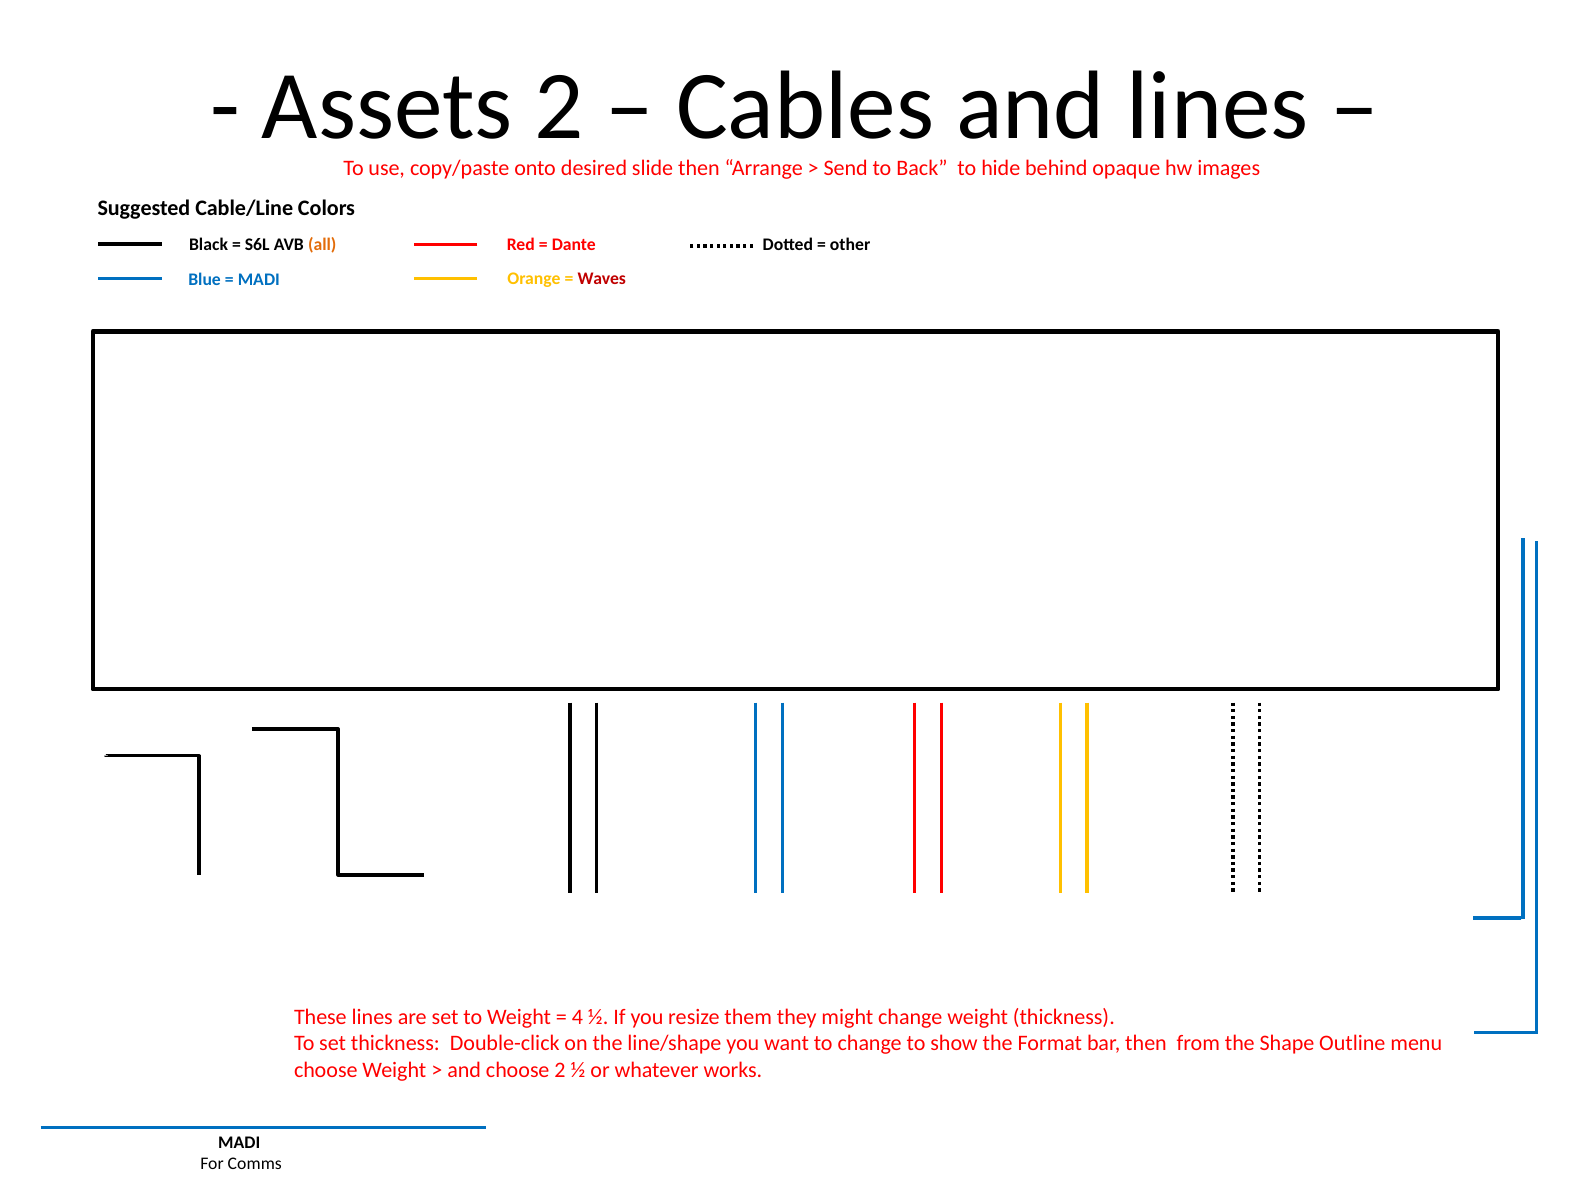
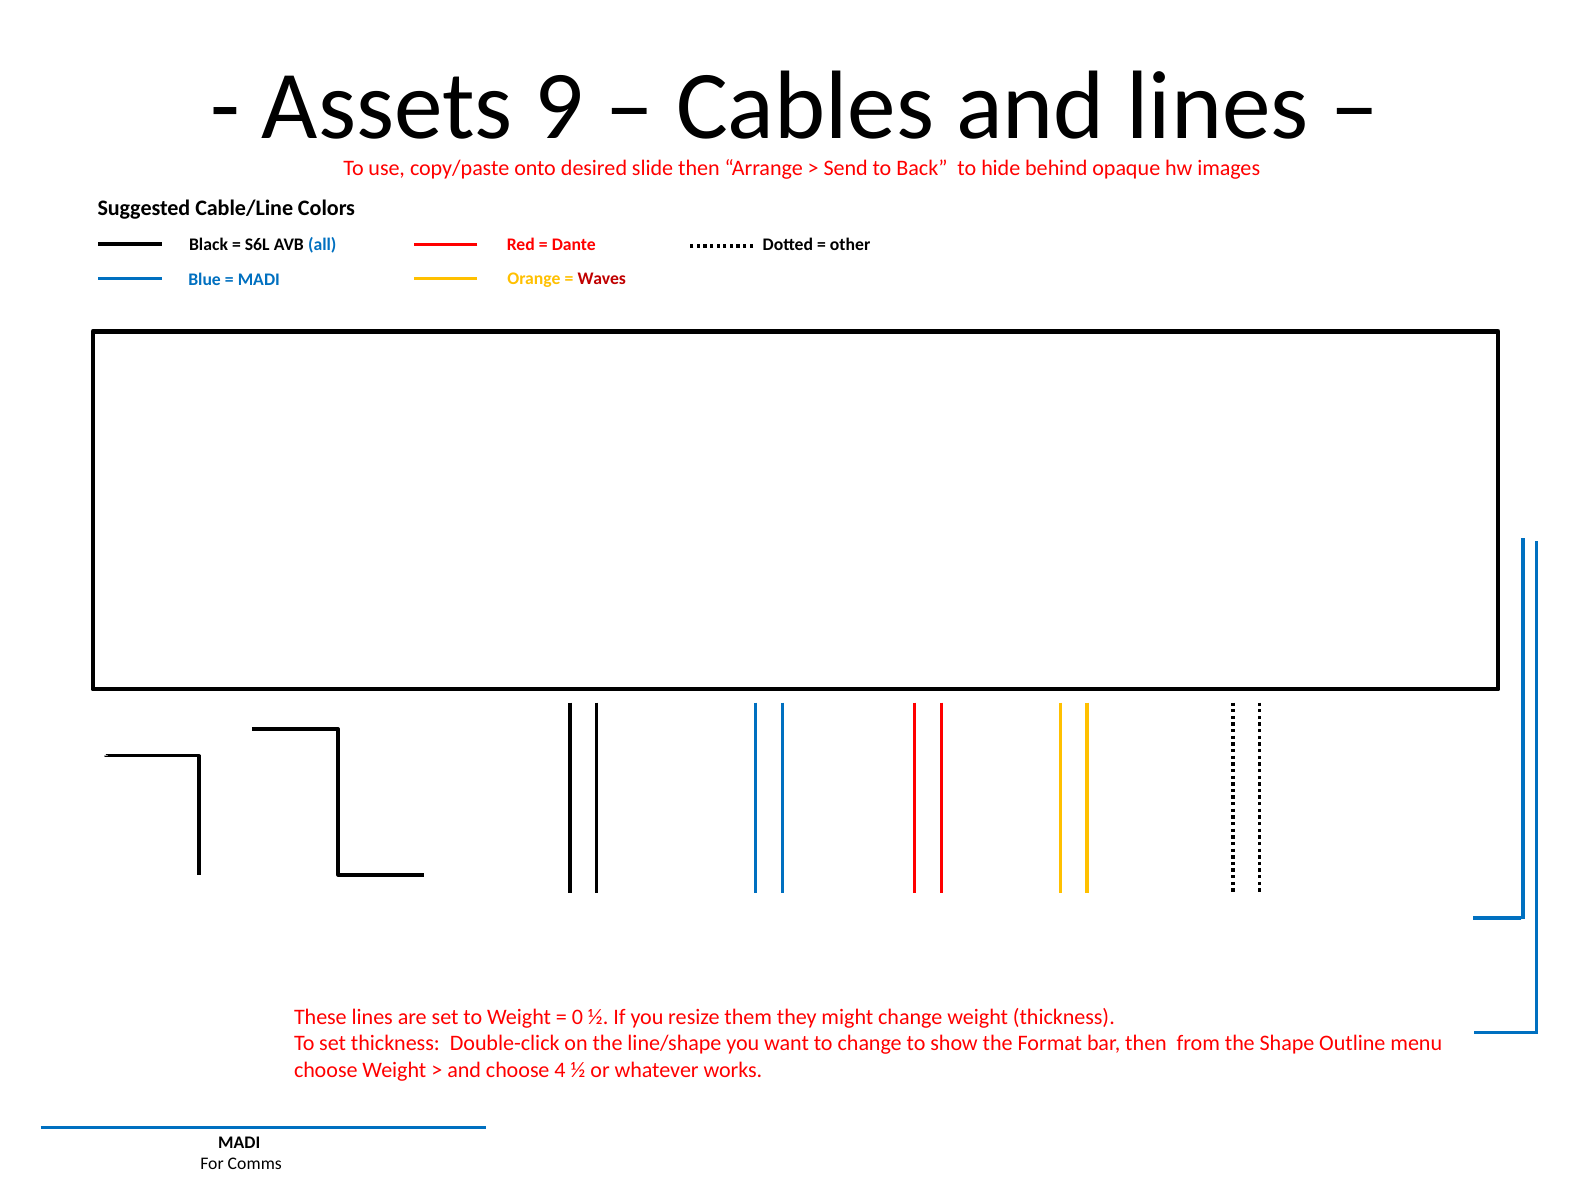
Assets 2: 2 -> 9
all colour: orange -> blue
4: 4 -> 0
choose 2: 2 -> 4
